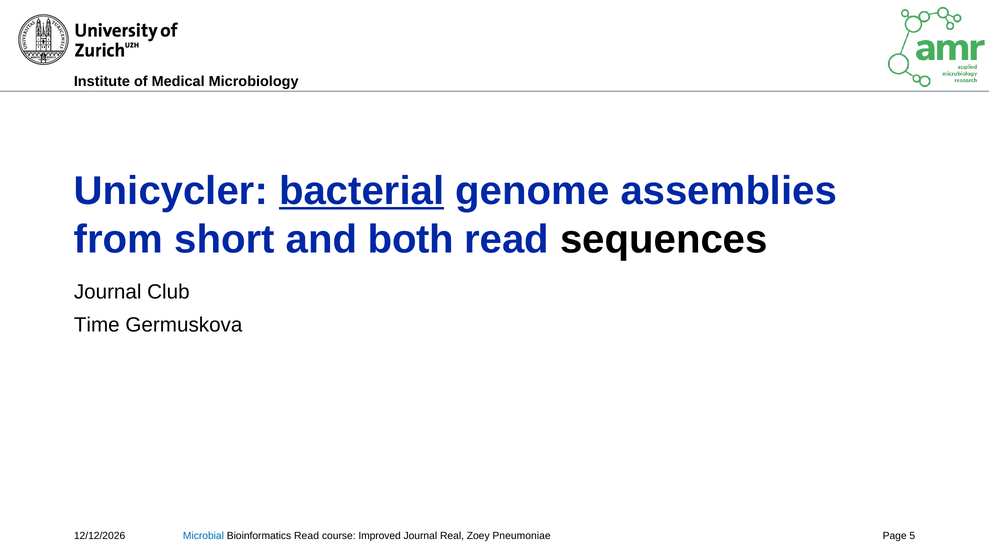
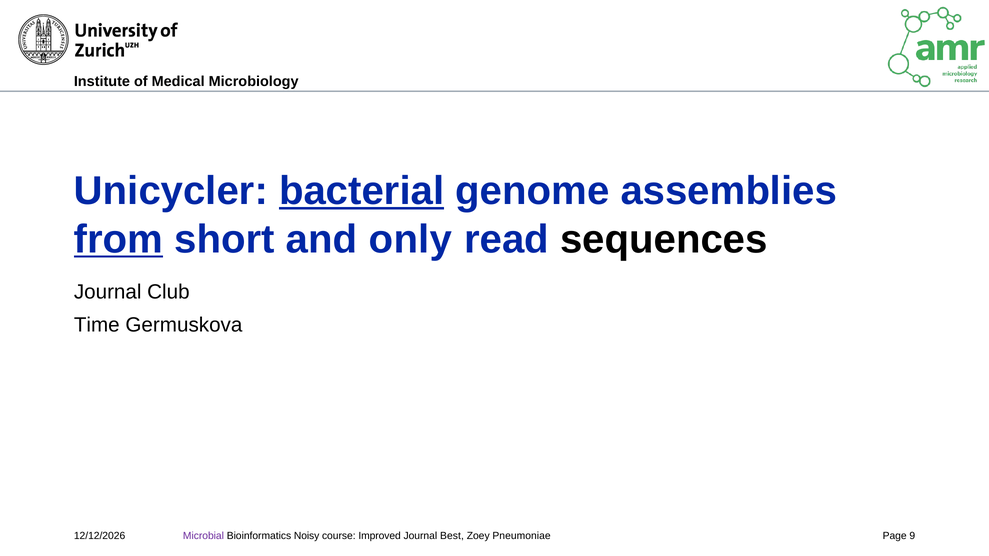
from underline: none -> present
both: both -> only
Microbial colour: blue -> purple
Bioinformatics Read: Read -> Noisy
Real: Real -> Best
5: 5 -> 9
